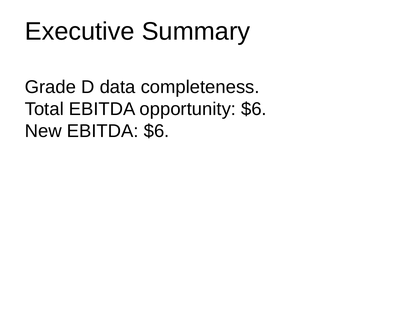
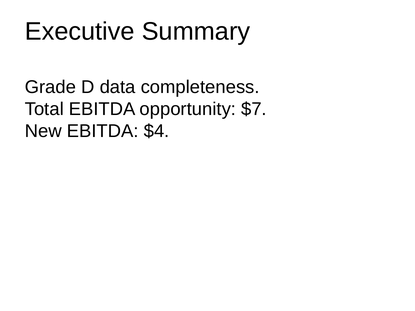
opportunity $6: $6 -> $7
EBITDA $6: $6 -> $4
